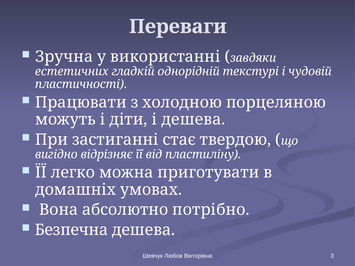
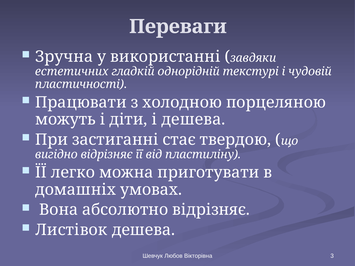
абсолютно потрібно: потрібно -> відрізняє
Безпечна: Безпечна -> Листівок
